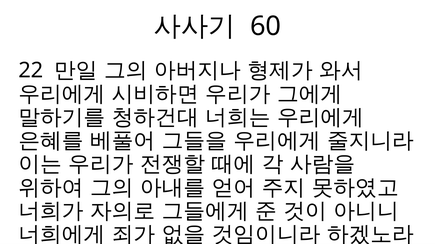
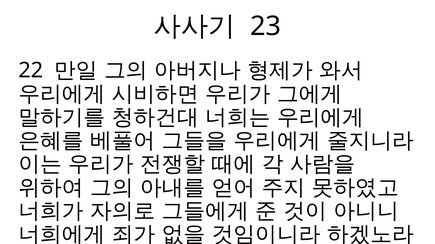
60: 60 -> 23
